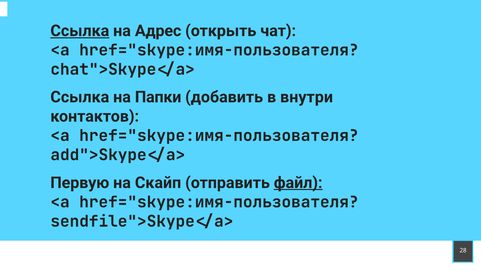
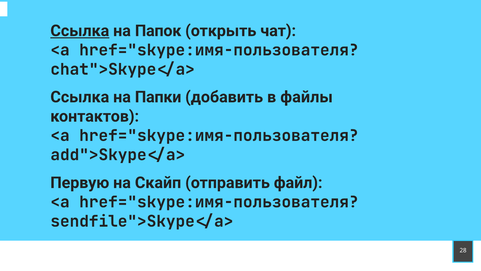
Адрес: Адрес -> Папок
внутри: внутри -> файлы
файл underline: present -> none
